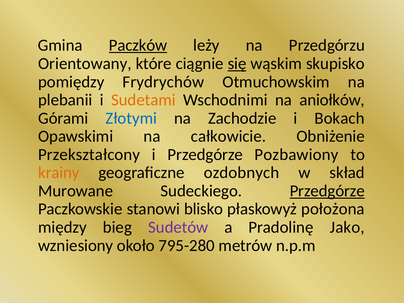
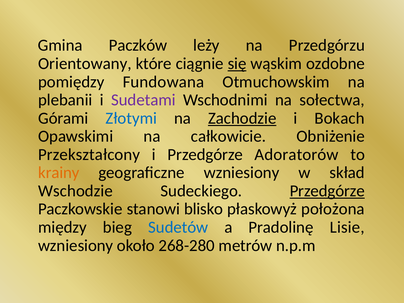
Paczków underline: present -> none
skupisko: skupisko -> ozdobne
Frydrychów: Frydrychów -> Fundowana
Sudetami colour: orange -> purple
aniołków: aniołków -> sołectwa
Zachodzie underline: none -> present
Pozbawiony: Pozbawiony -> Adoratorów
geograficzne ozdobnych: ozdobnych -> wzniesiony
Murowane: Murowane -> Wschodzie
Sudetów colour: purple -> blue
Jako: Jako -> Lisie
795-280: 795-280 -> 268-280
